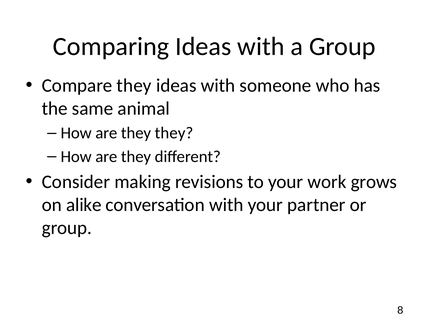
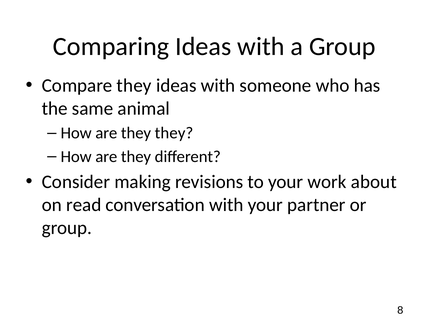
grows: grows -> about
alike: alike -> read
